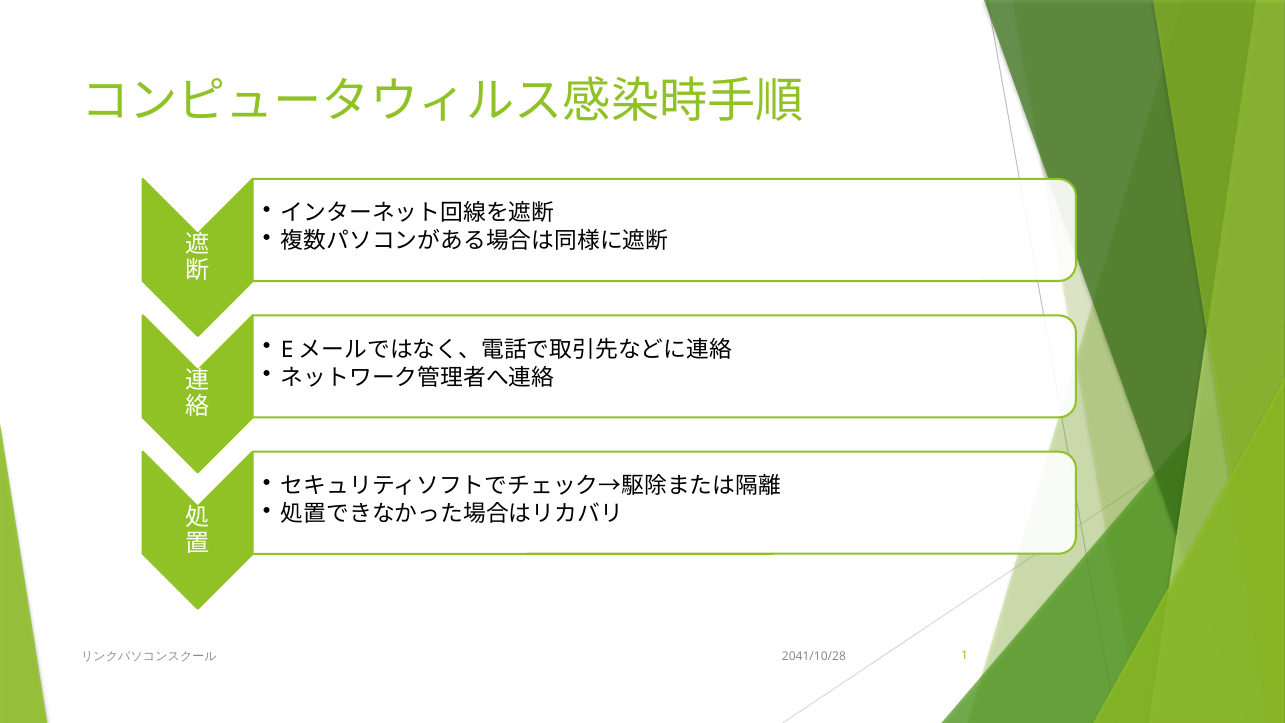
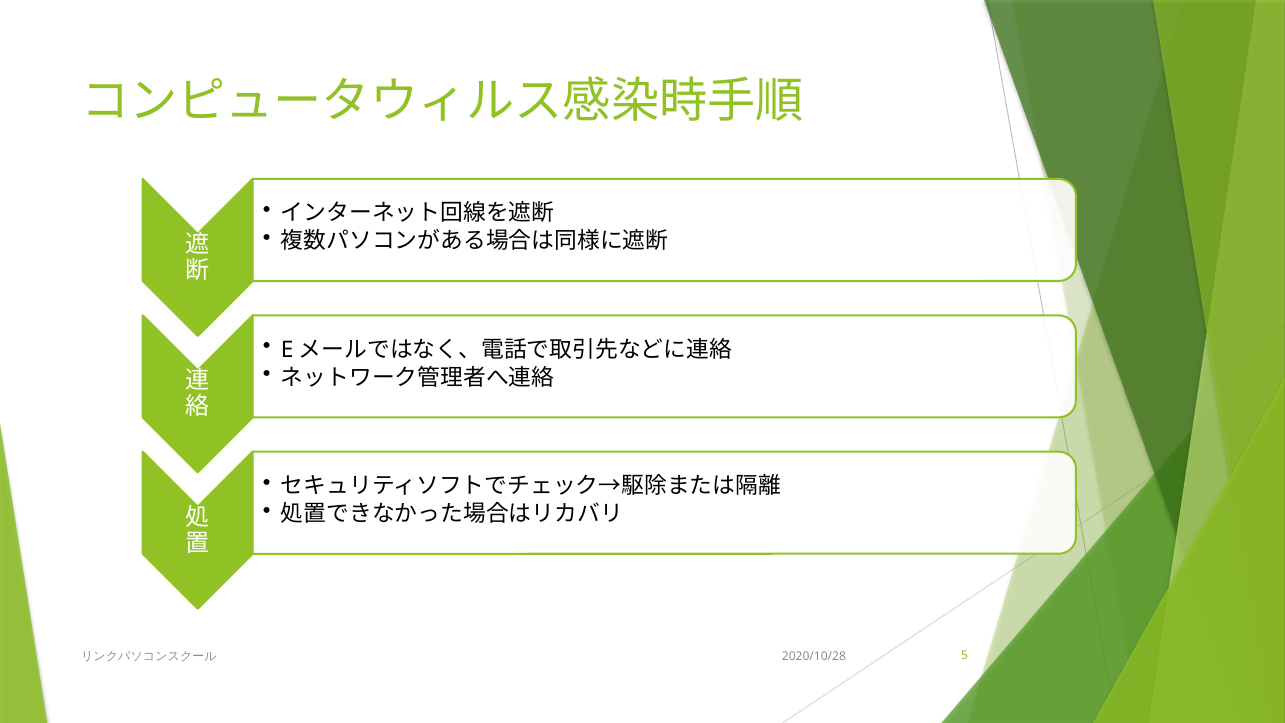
1: 1 -> 5
2041/10/28: 2041/10/28 -> 2020/10/28
